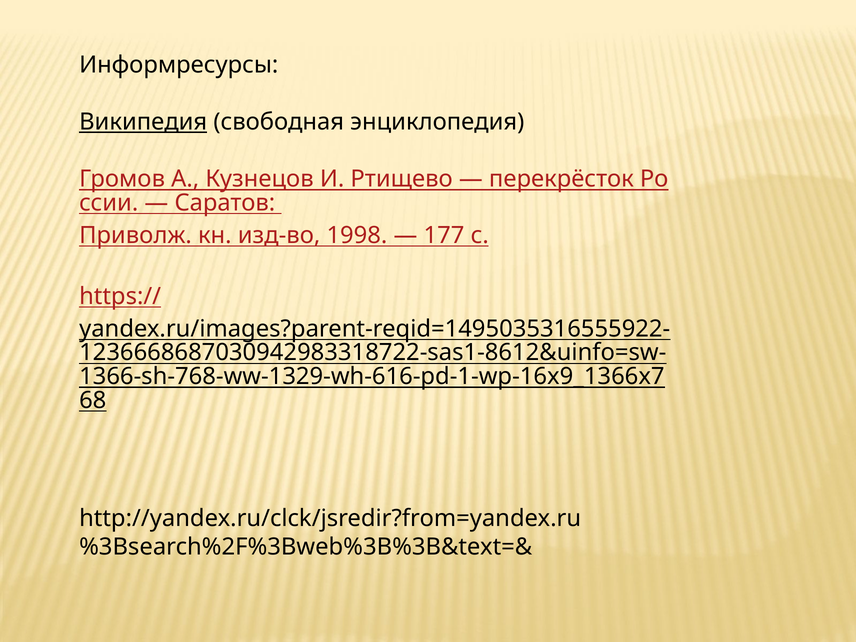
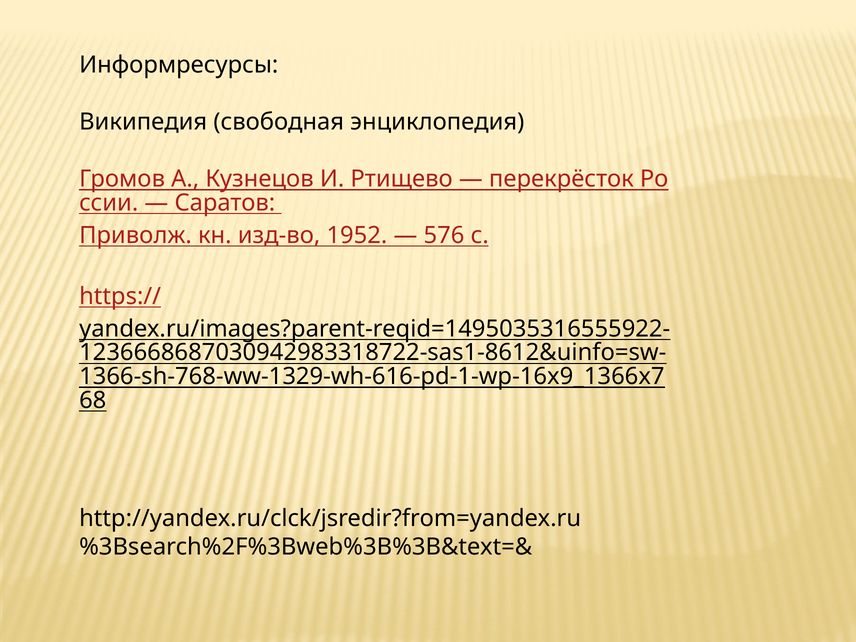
Википедия underline: present -> none
1998: 1998 -> 1952
177: 177 -> 576
